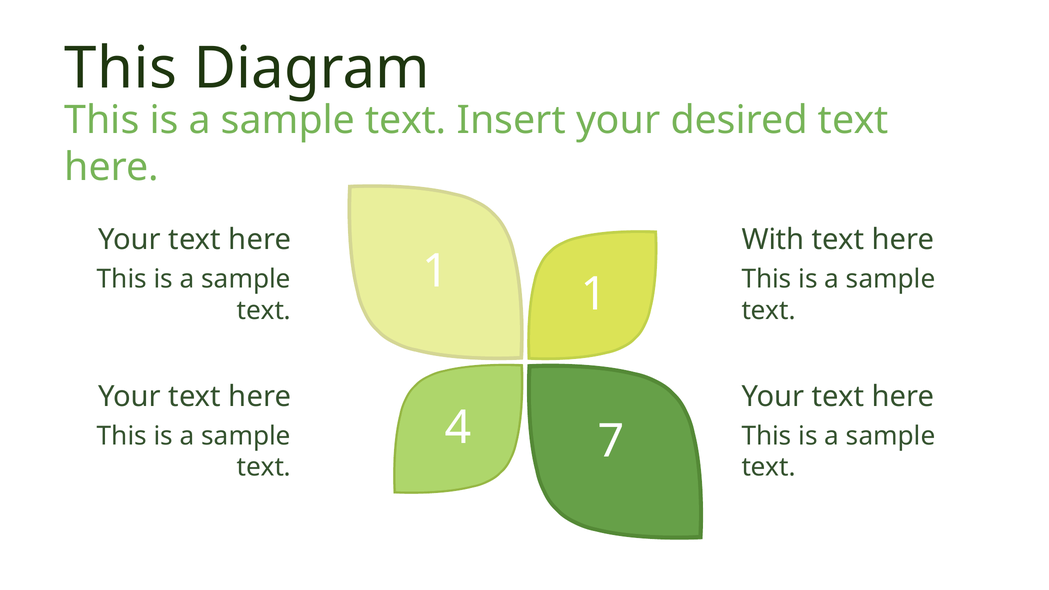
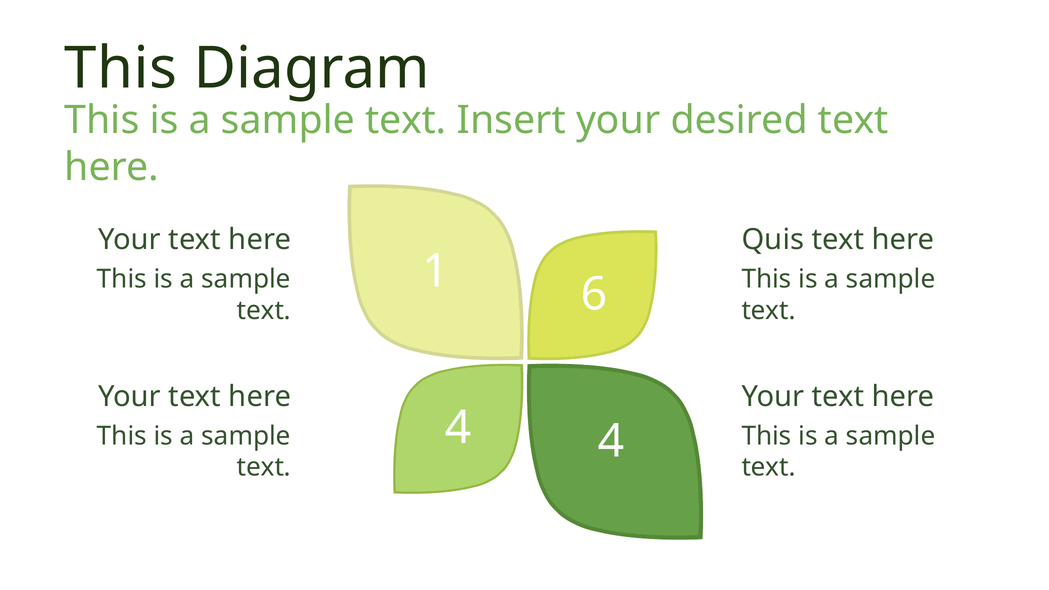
With: With -> Quis
1 1: 1 -> 6
4 7: 7 -> 4
